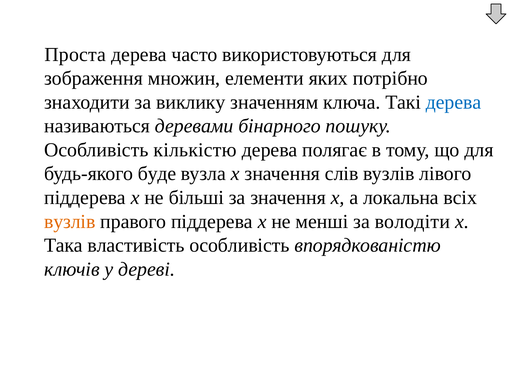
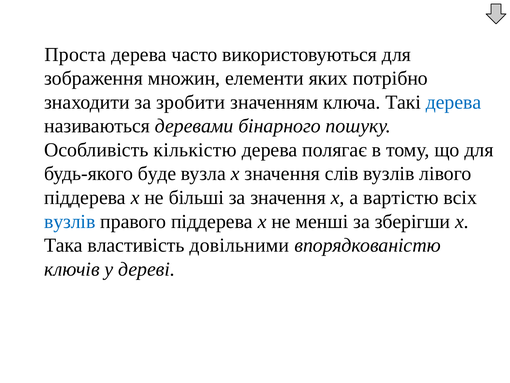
виклику: виклику -> зробити
локальна: локальна -> вартістю
вузлів at (70, 221) colour: orange -> blue
володіти: володіти -> зберігши
властивість особливість: особливість -> довільними
